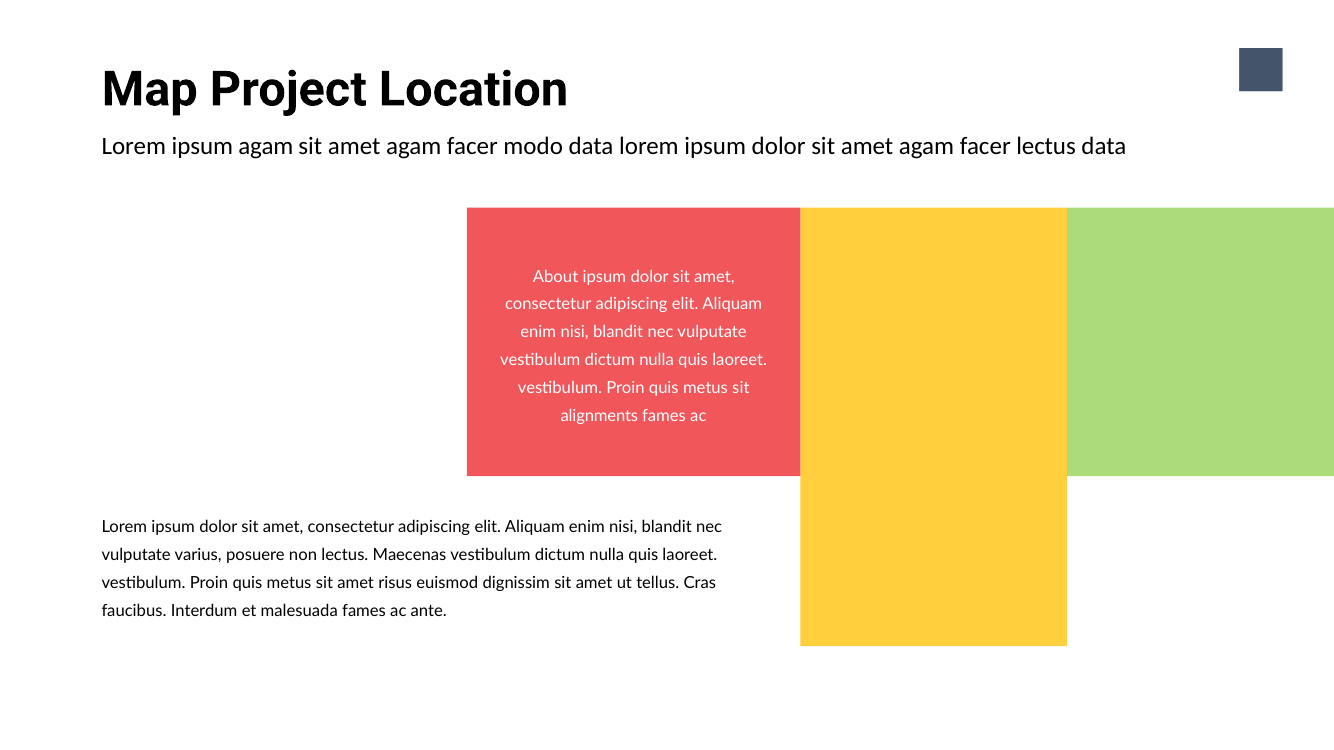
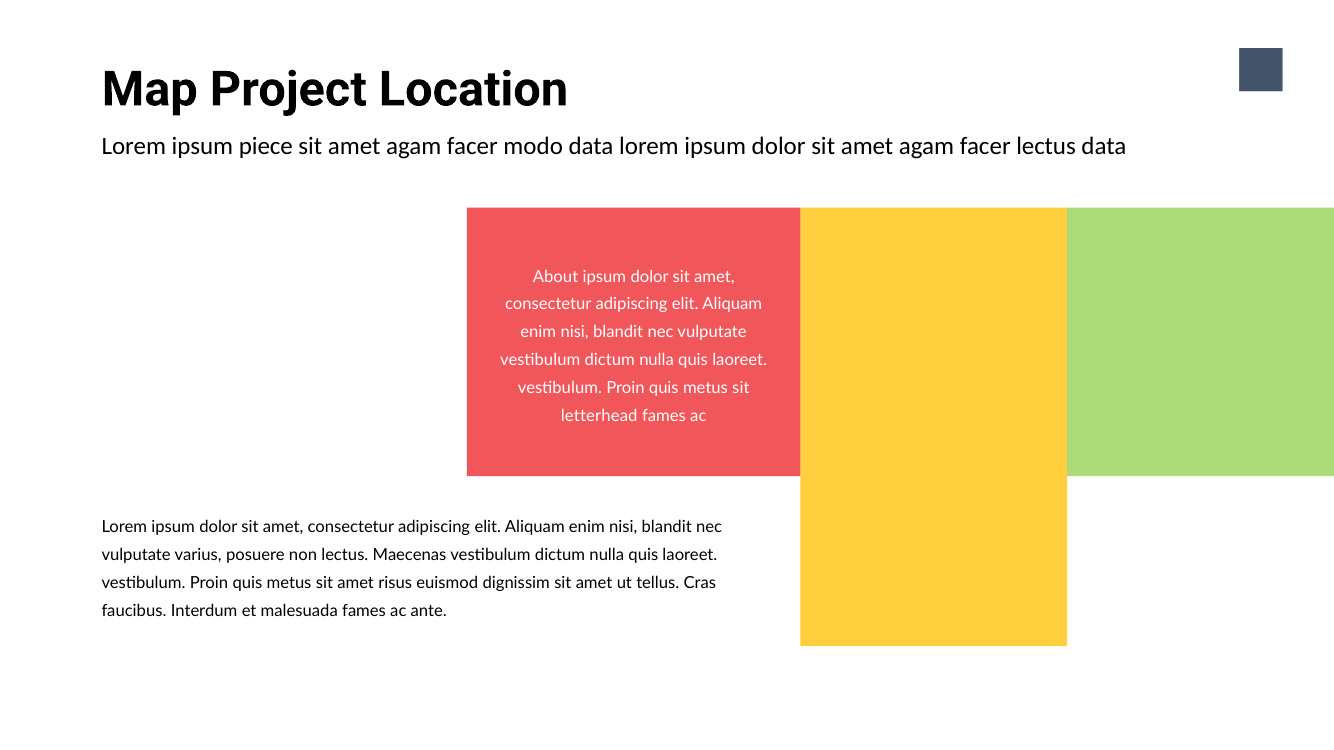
ipsum agam: agam -> piece
alignments: alignments -> letterhead
